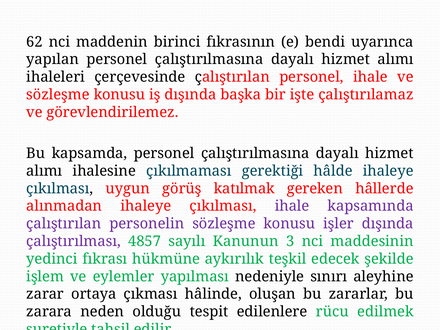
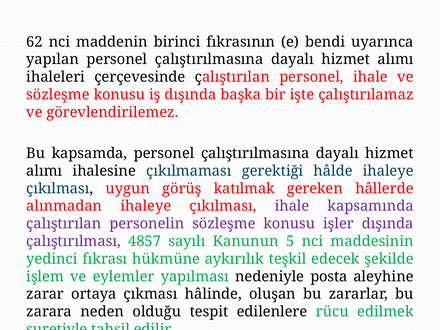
3: 3 -> 5
sınırı: sınırı -> posta
